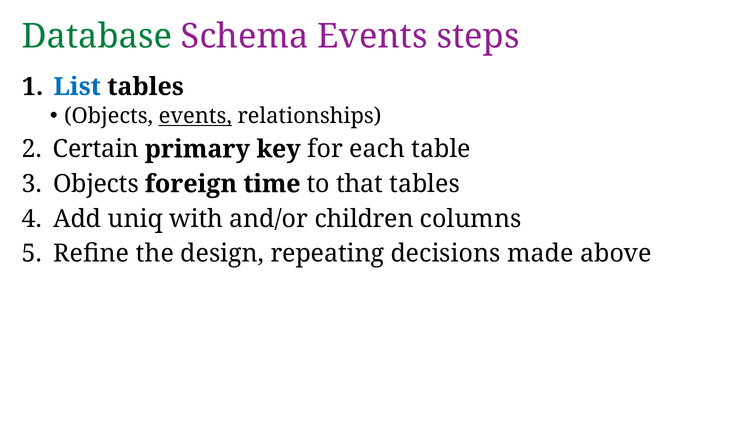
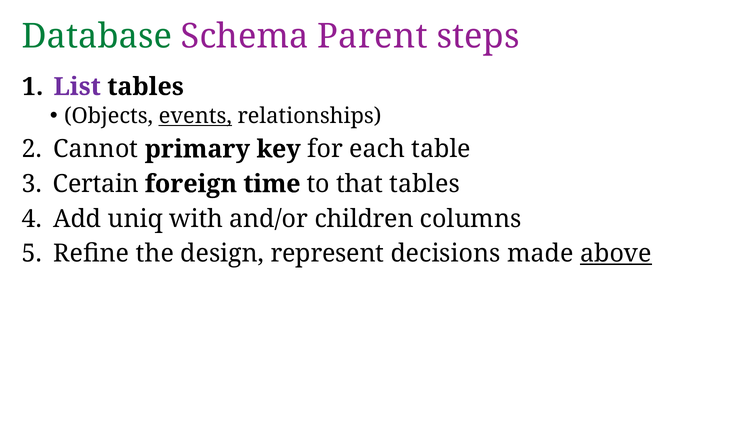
Schema Events: Events -> Parent
List colour: blue -> purple
Certain: Certain -> Cannot
Objects at (96, 184): Objects -> Certain
repeating: repeating -> represent
above underline: none -> present
